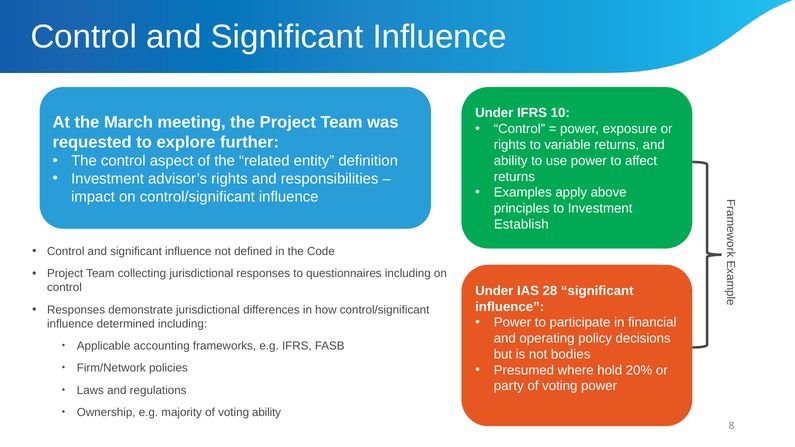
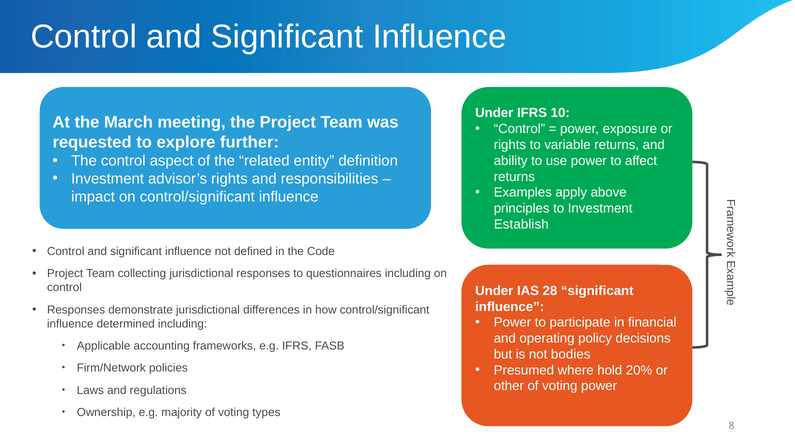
party: party -> other
voting ability: ability -> types
